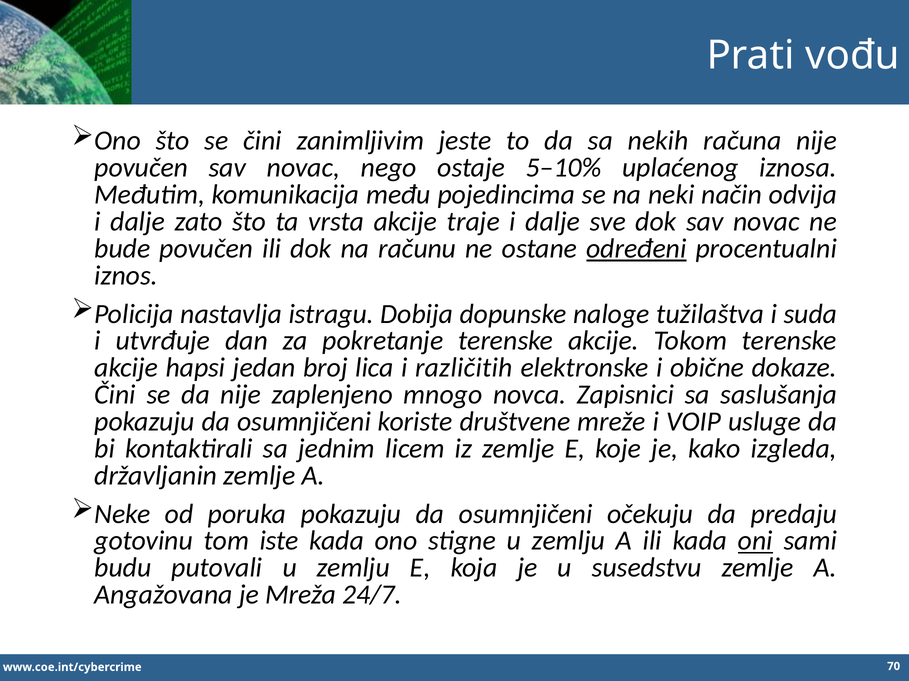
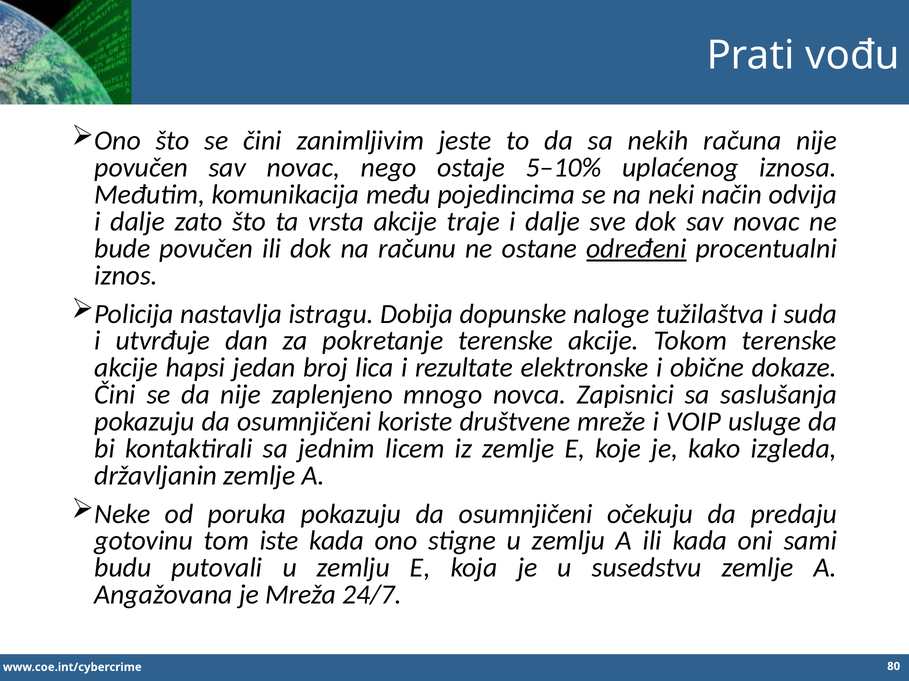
različitih: različitih -> rezultate
oni underline: present -> none
70: 70 -> 80
